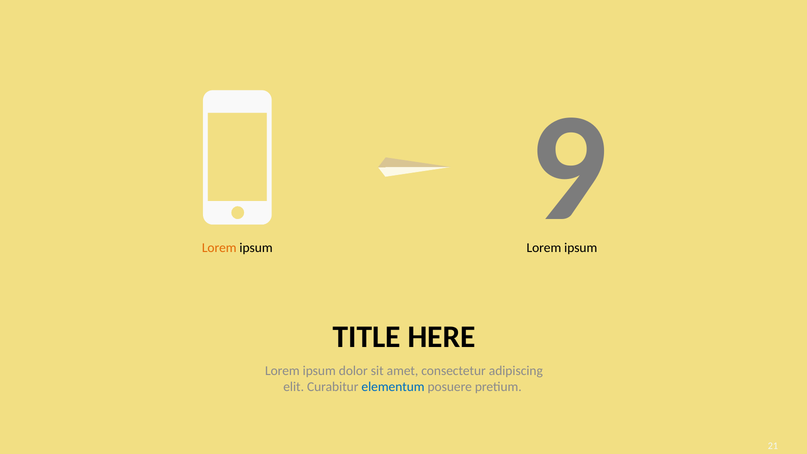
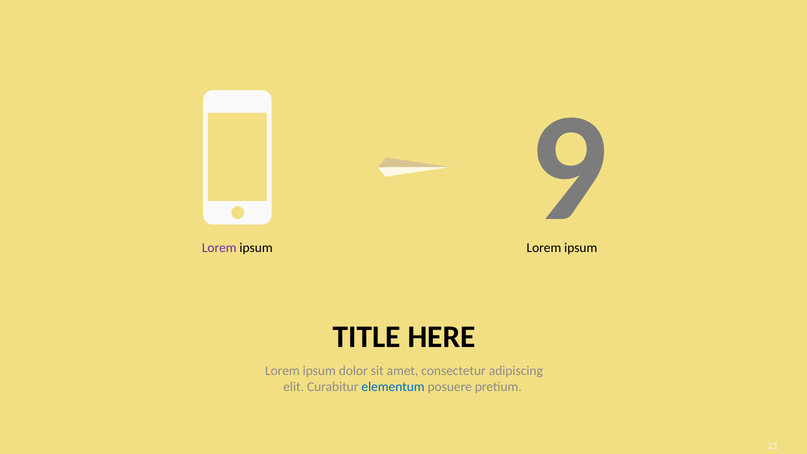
Lorem at (219, 248) colour: orange -> purple
